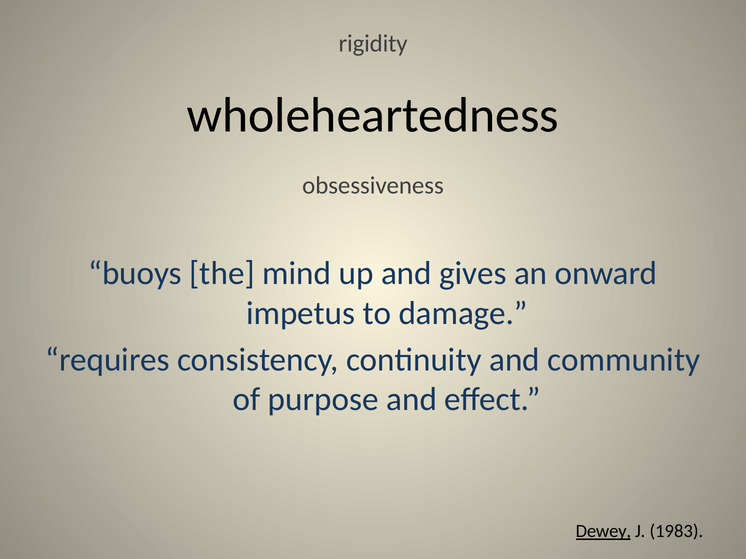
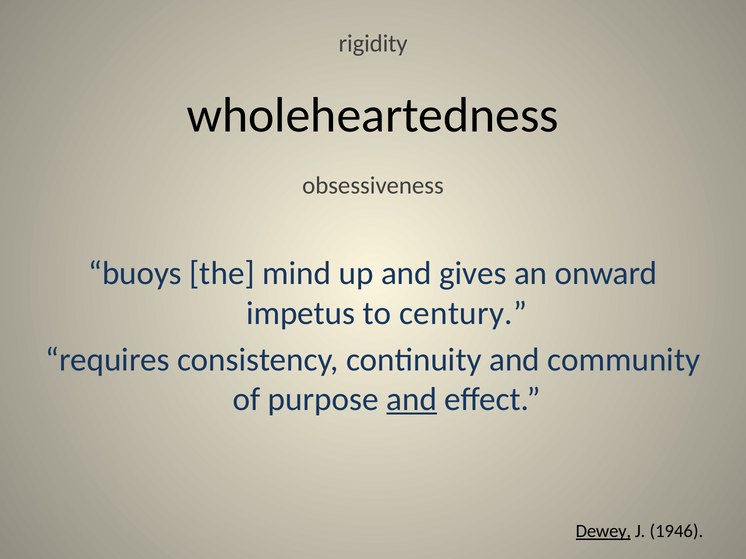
damage: damage -> century
and at (412, 400) underline: none -> present
1983: 1983 -> 1946
